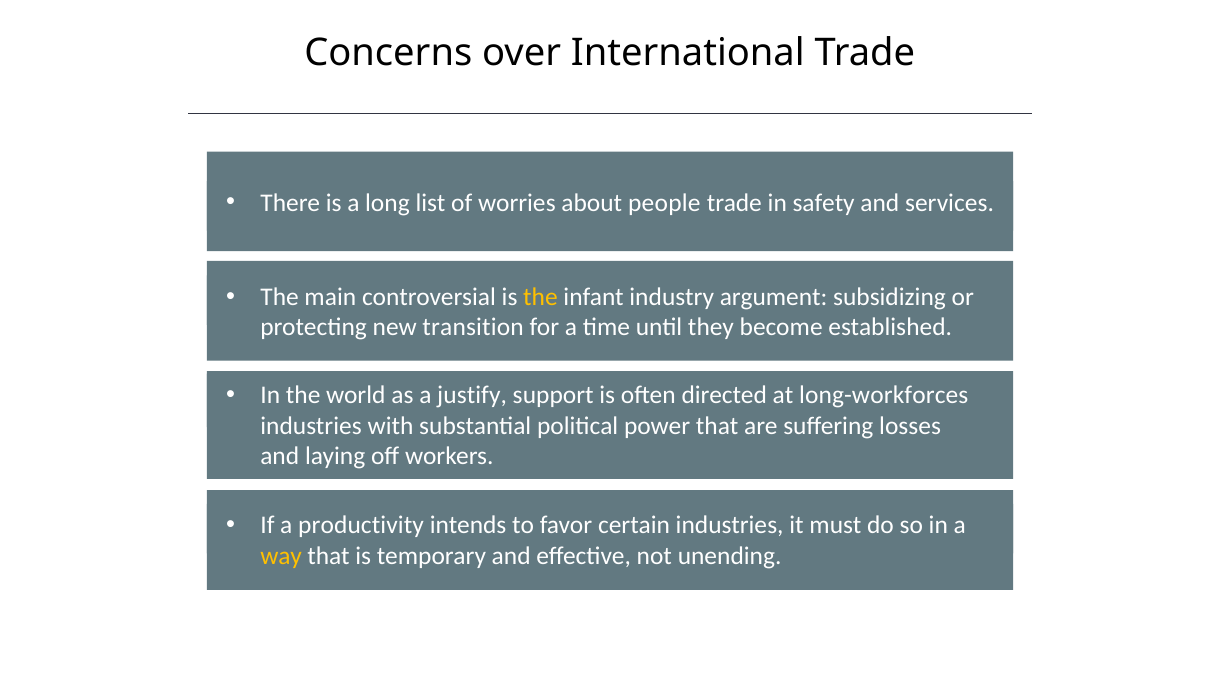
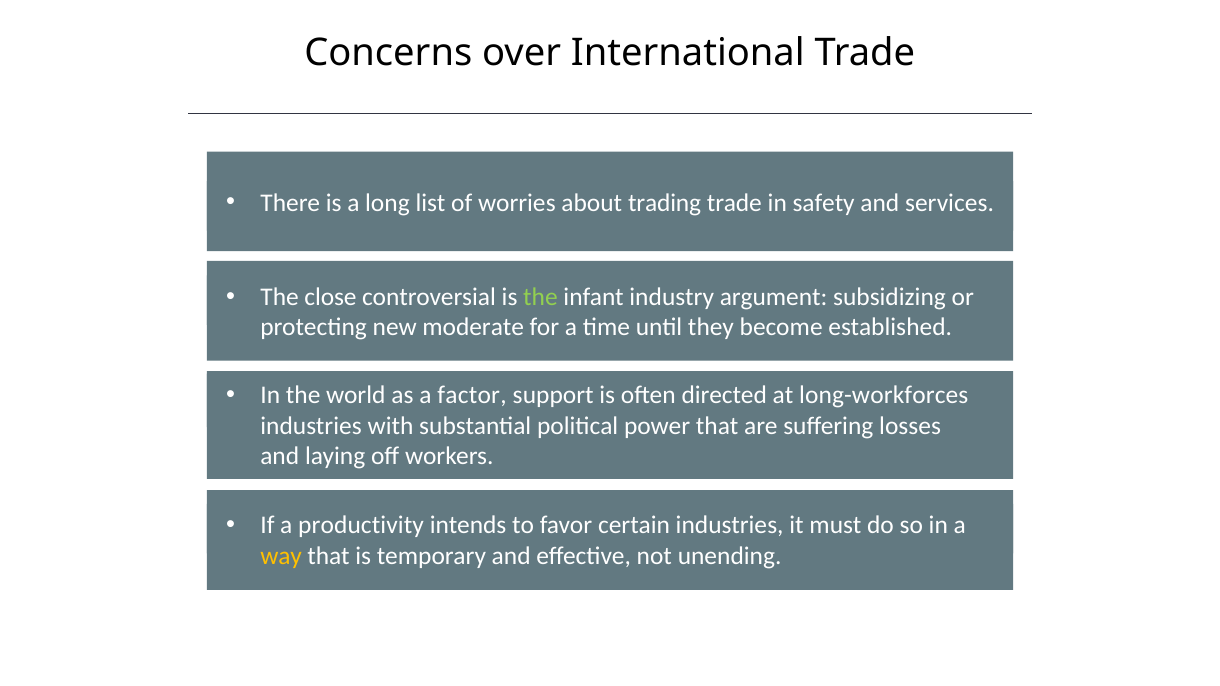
people: people -> trading
main: main -> close
the at (540, 297) colour: yellow -> light green
transition: transition -> moderate
justify: justify -> factor
